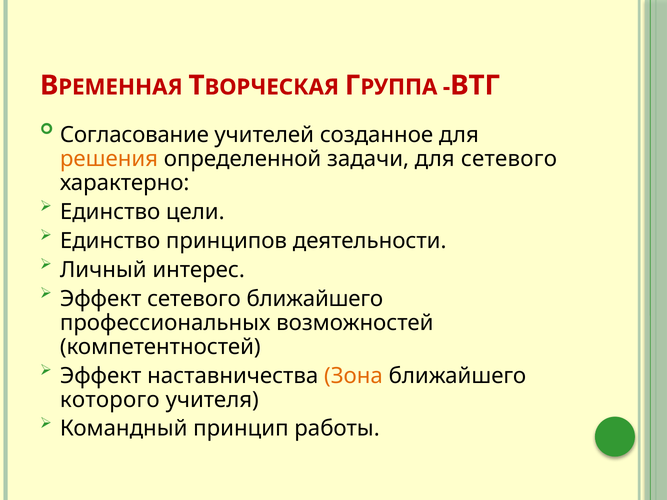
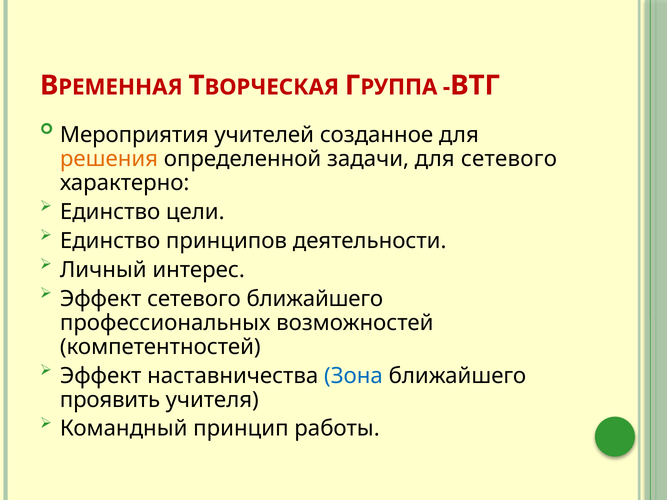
Согласование: Согласование -> Мероприятия
Зона colour: orange -> blue
которого: которого -> проявить
